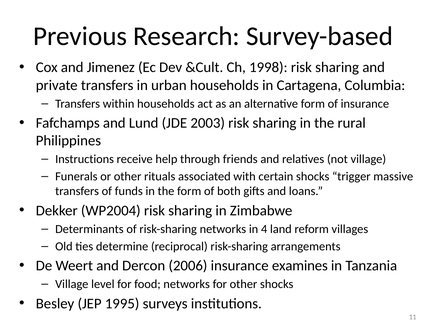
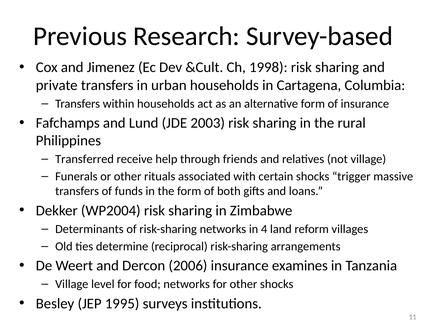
Instructions: Instructions -> Transferred
